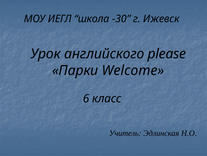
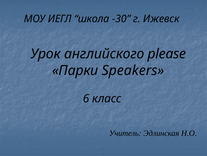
Welcome: Welcome -> Speakers
